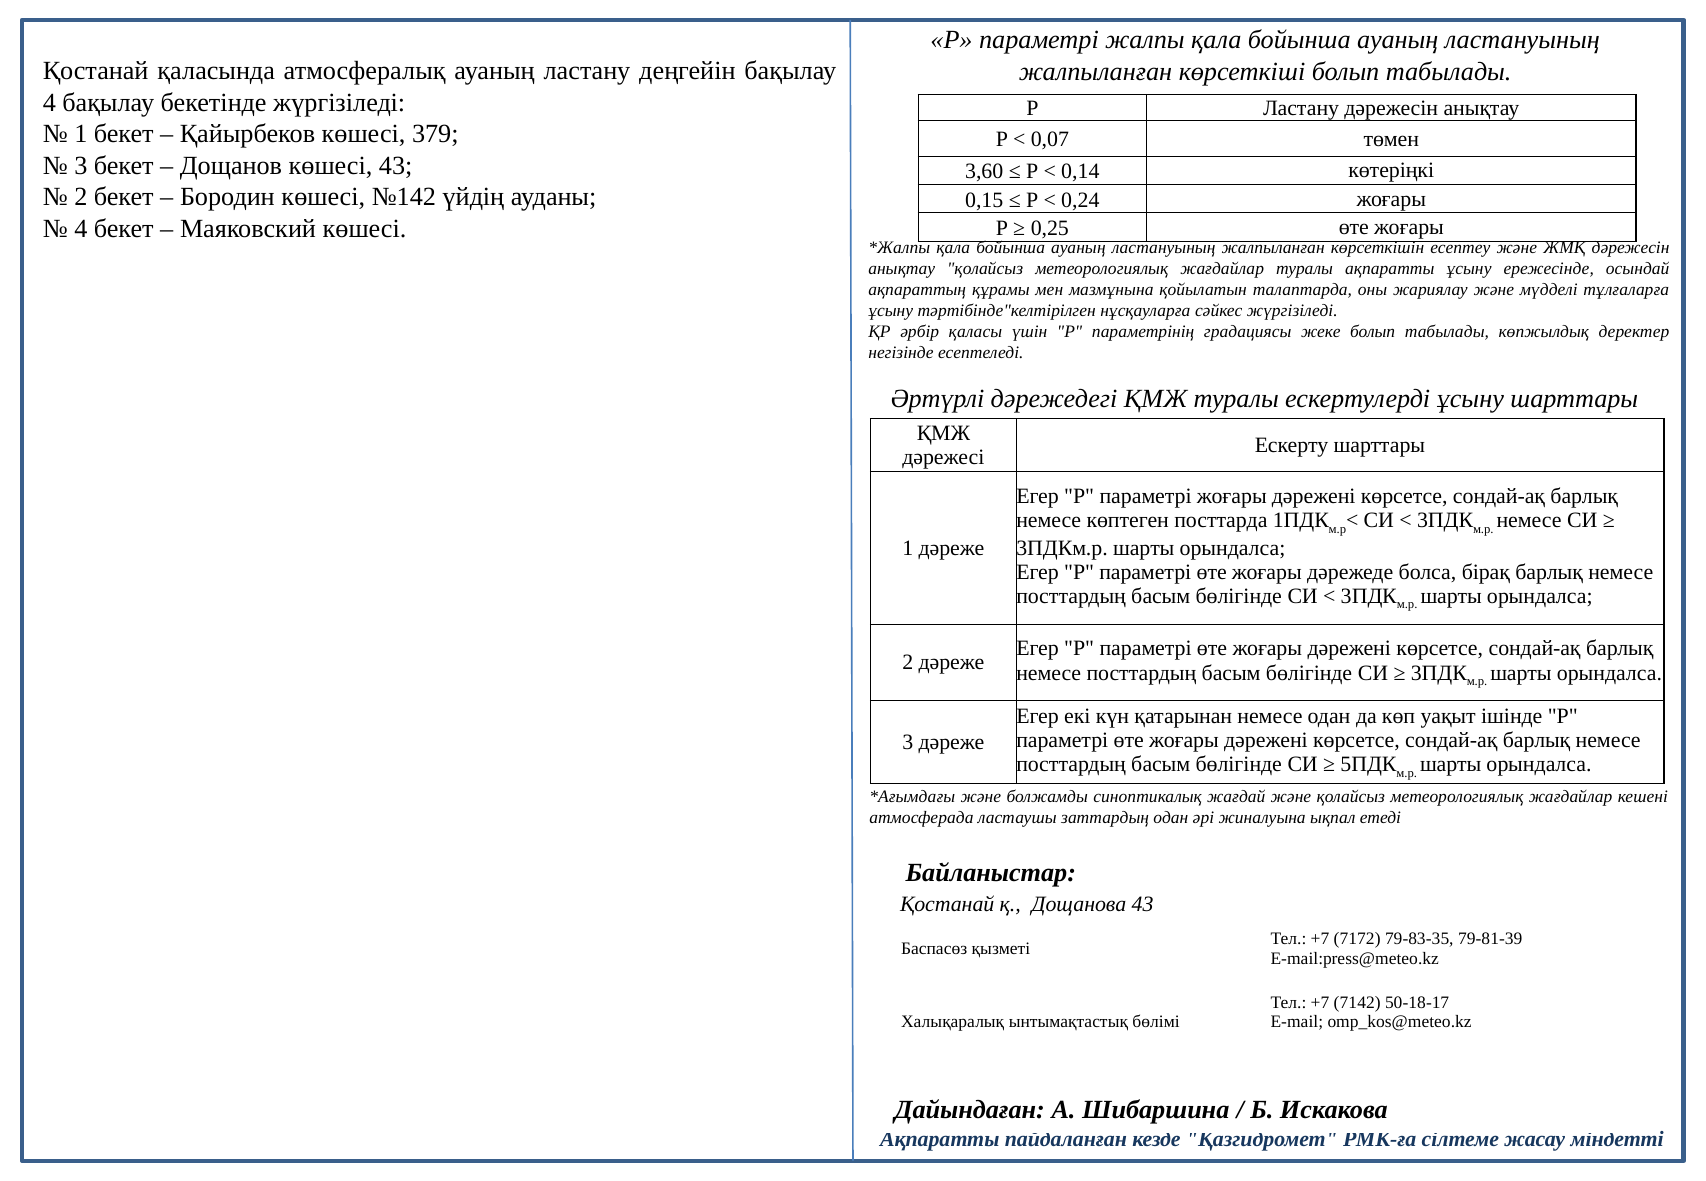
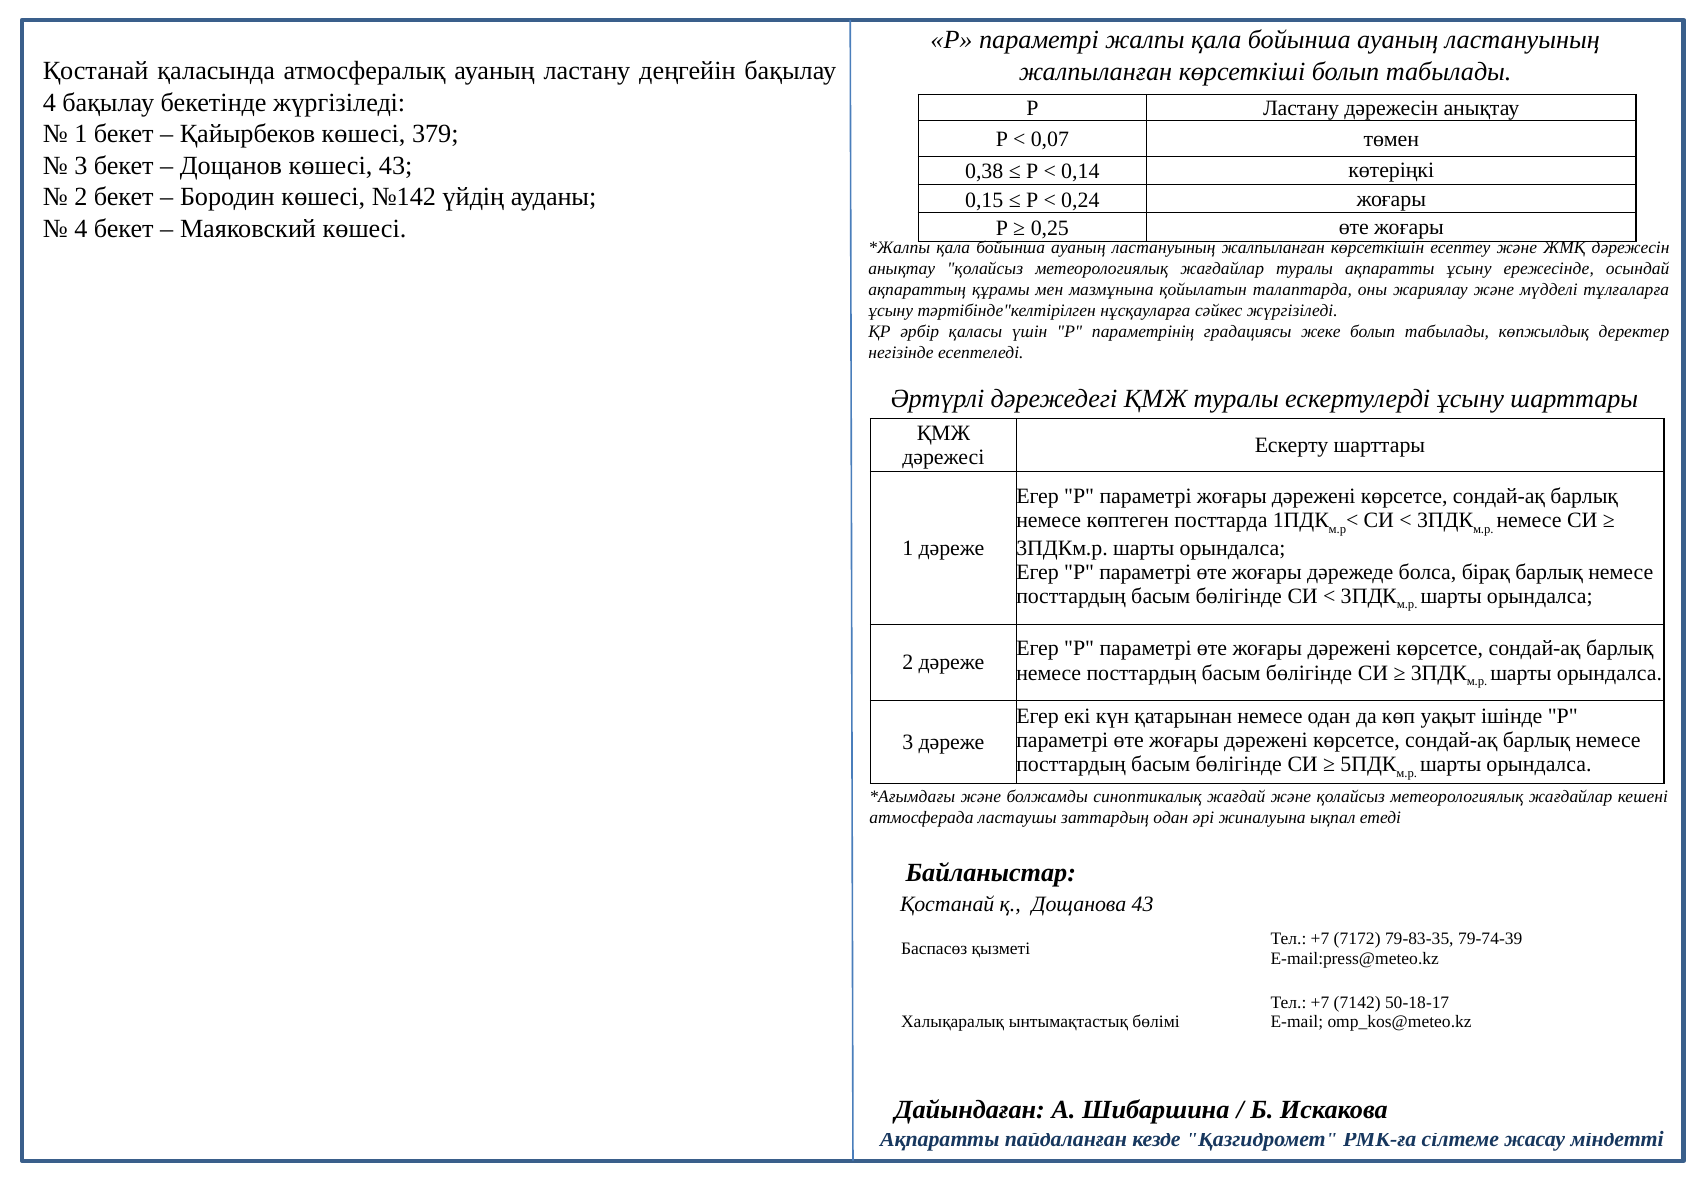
3,60: 3,60 -> 0,38
79-81-39: 79-81-39 -> 79-74-39
